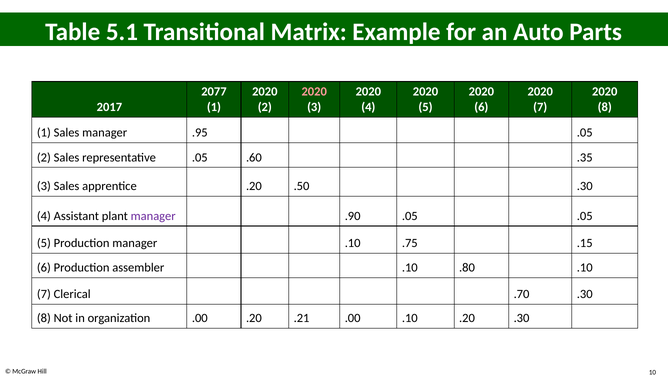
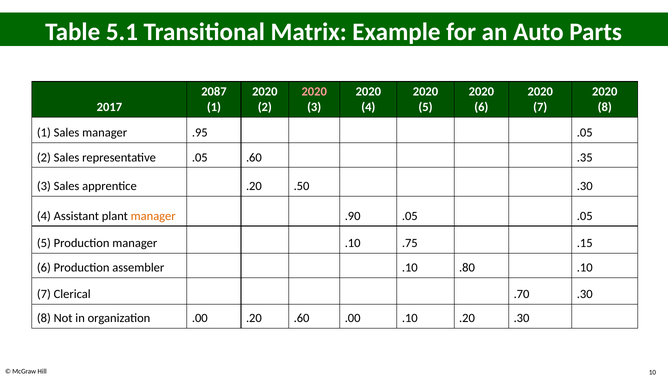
2077: 2077 -> 2087
manager at (153, 216) colour: purple -> orange
.20 .21: .21 -> .60
